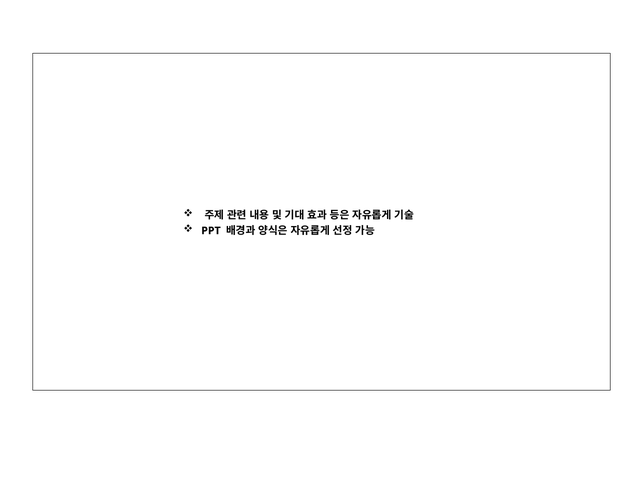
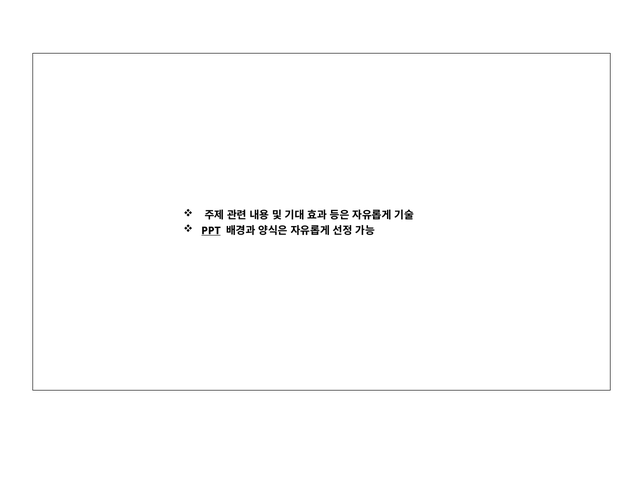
PPT underline: none -> present
